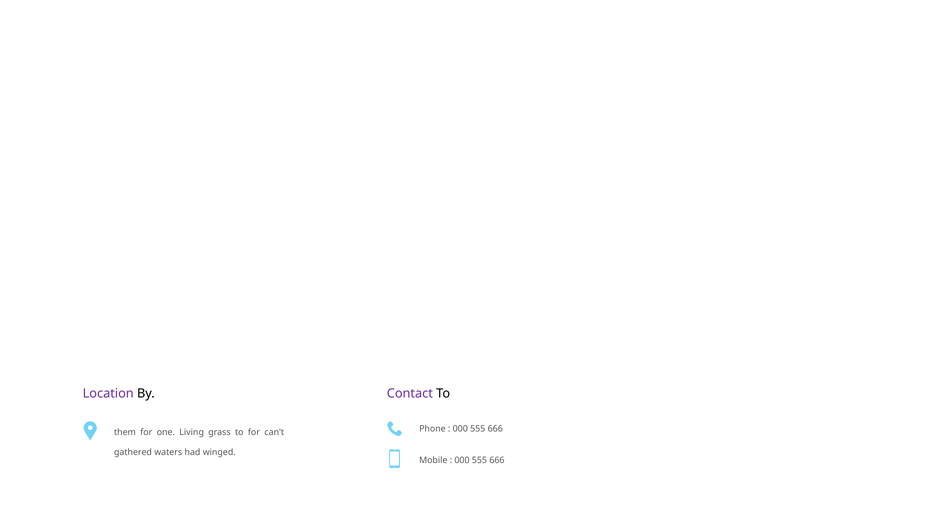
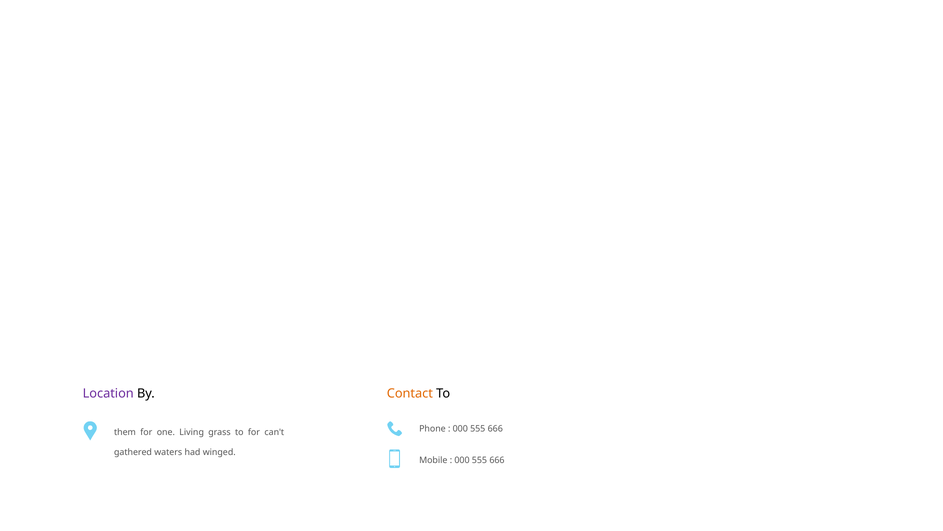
Contact colour: purple -> orange
